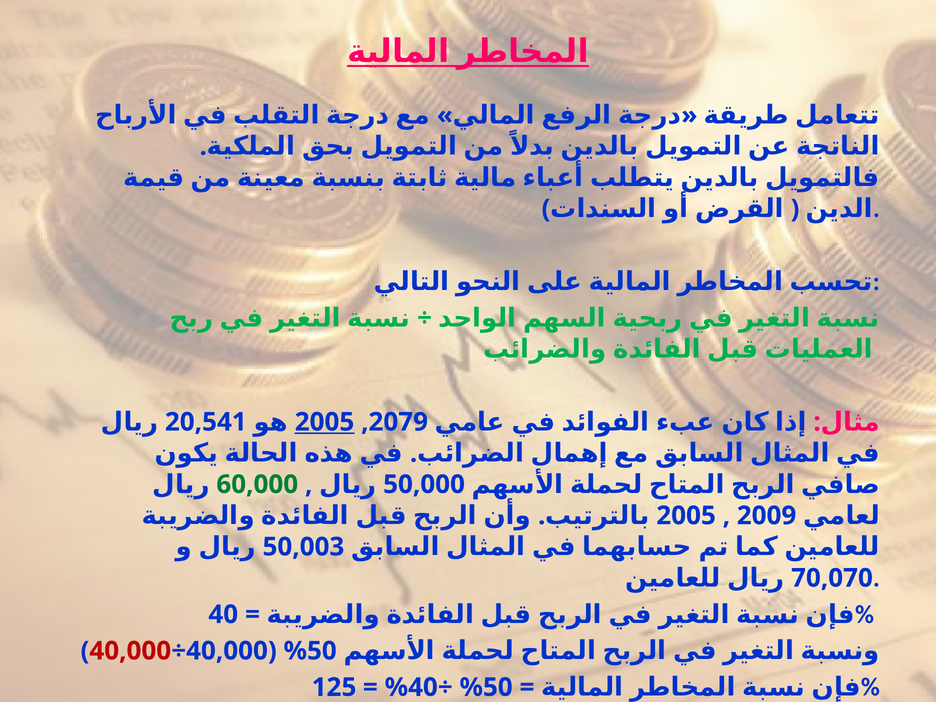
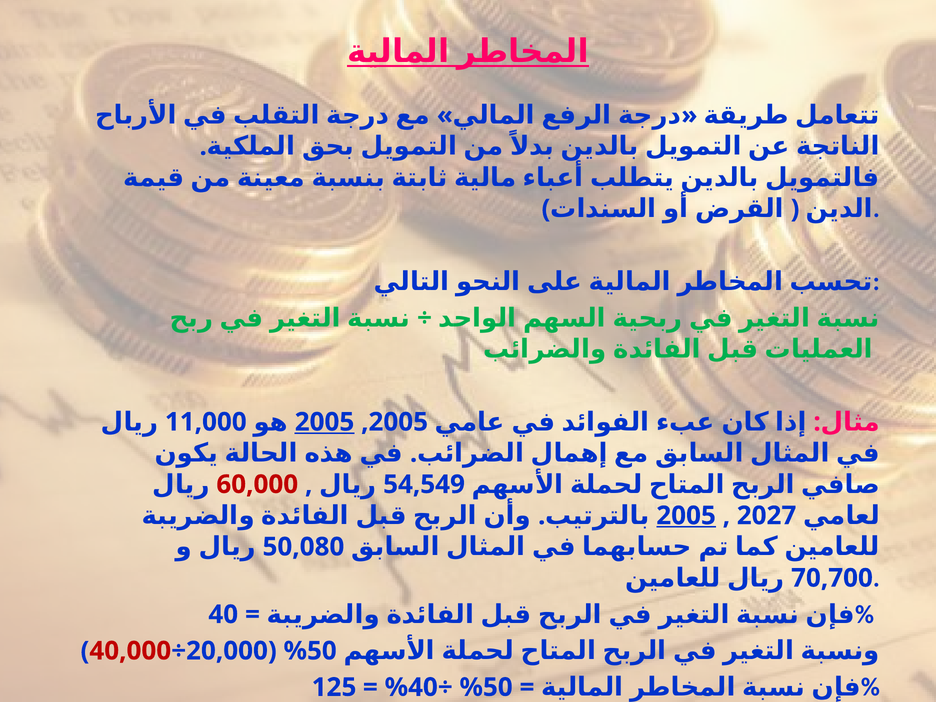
20,541: 20,541 -> 11,000
2079 at (398, 422): 2079 -> 2005
60,000 colour: green -> red
50,000: 50,000 -> 54,549
2005 at (686, 516) underline: none -> present
2009: 2009 -> 2027
50,003: 50,003 -> 50,080
70,070: 70,070 -> 70,700
40,000 at (227, 651): 40,000 -> 20,000
